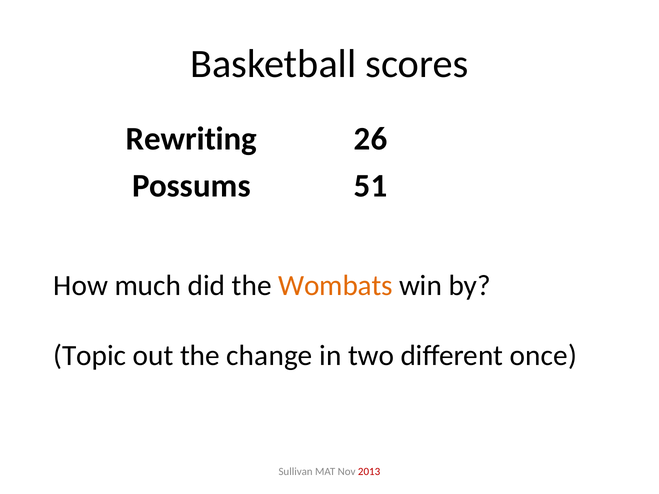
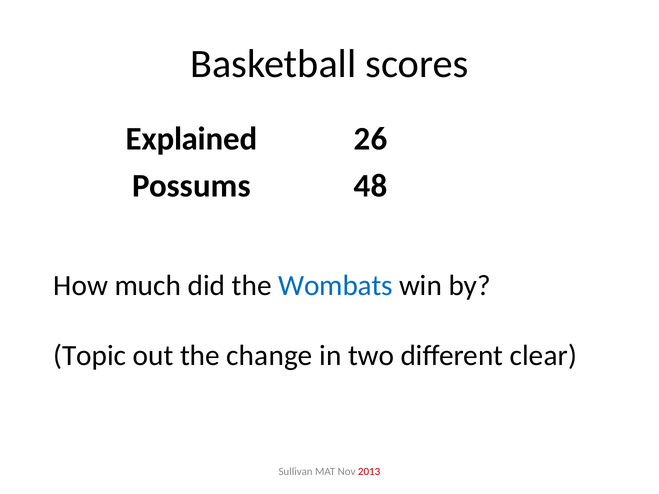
Rewriting: Rewriting -> Explained
51: 51 -> 48
Wombats colour: orange -> blue
once: once -> clear
